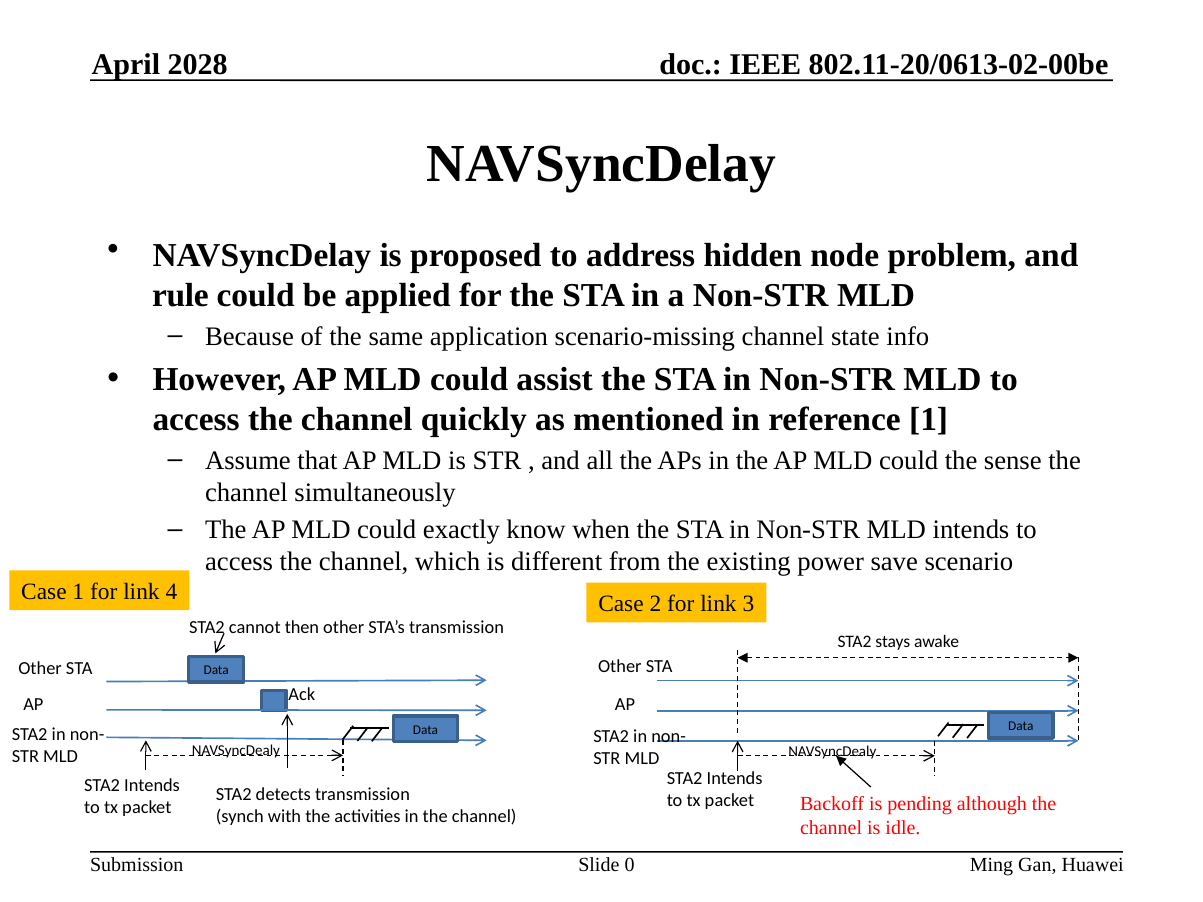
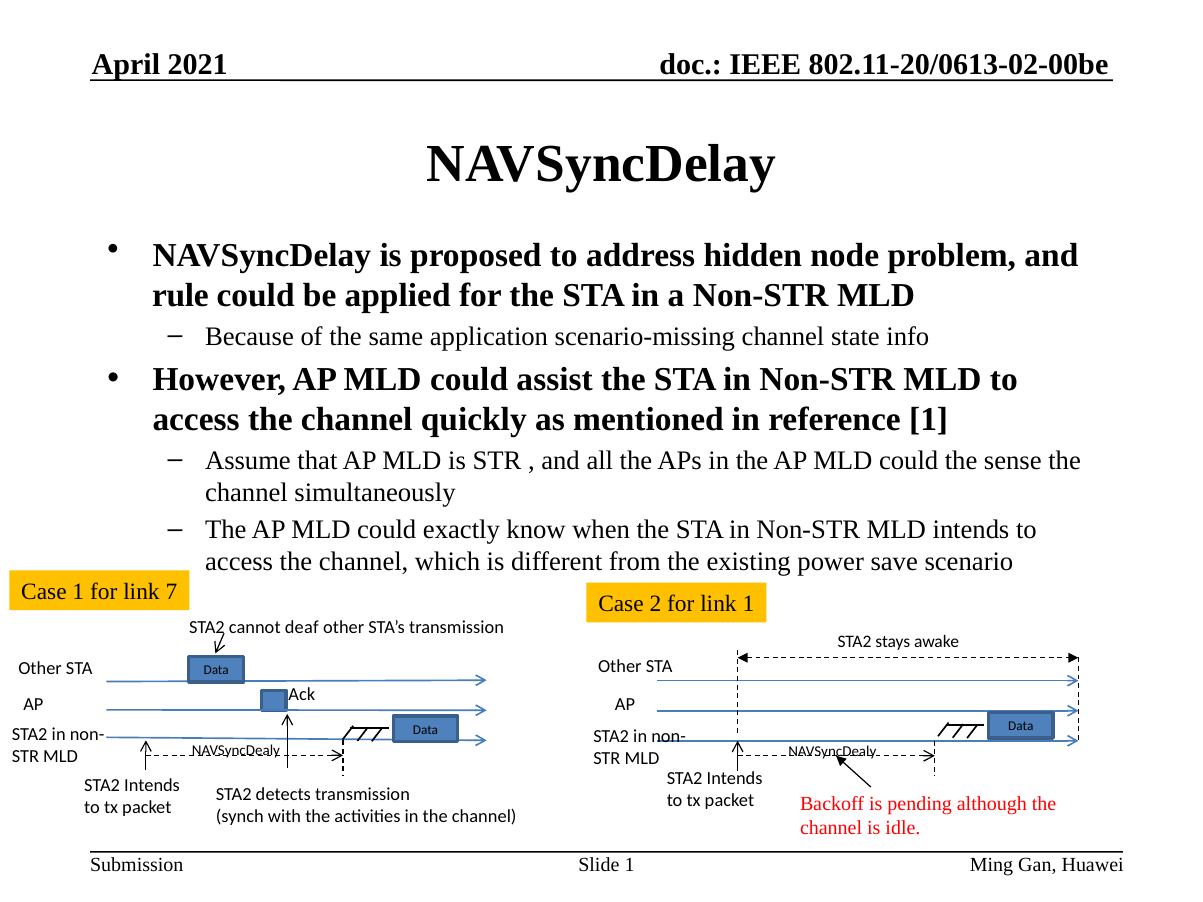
2028: 2028 -> 2021
4: 4 -> 7
link 3: 3 -> 1
then: then -> deaf
Slide 0: 0 -> 1
